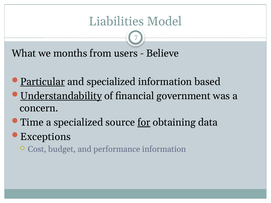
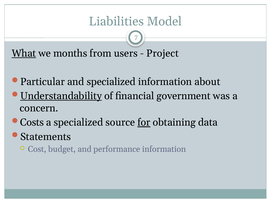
What underline: none -> present
Believe: Believe -> Project
Particular underline: present -> none
based: based -> about
Time: Time -> Costs
Exceptions: Exceptions -> Statements
